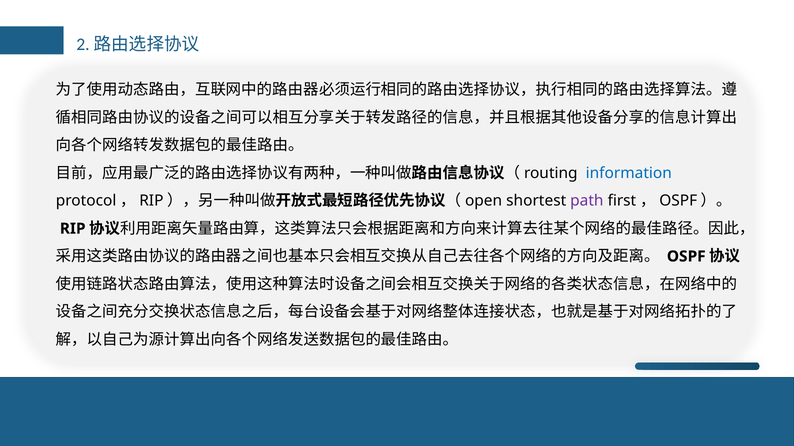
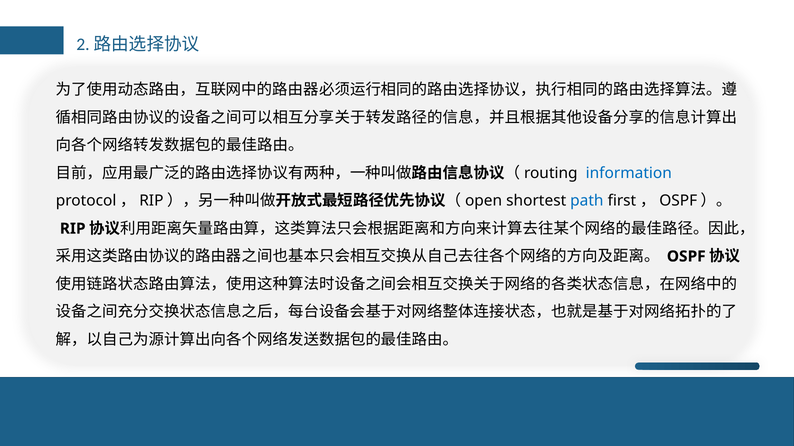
path colour: purple -> blue
